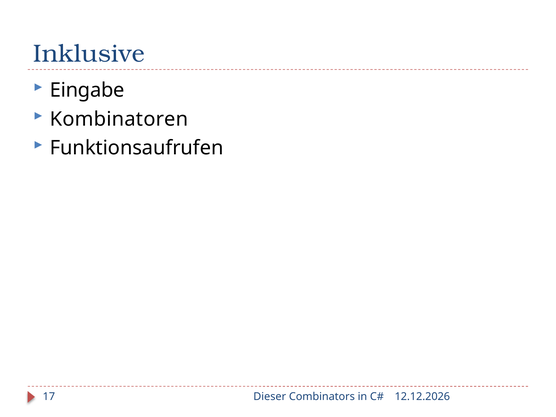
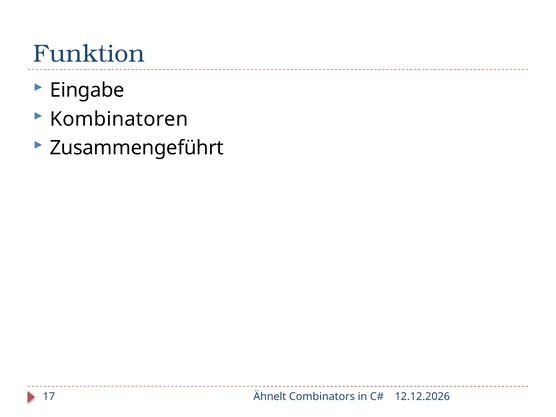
Inklusive: Inklusive -> Funktion
Funktionsaufrufen: Funktionsaufrufen -> Zusammengeführt
Dieser: Dieser -> Ähnelt
